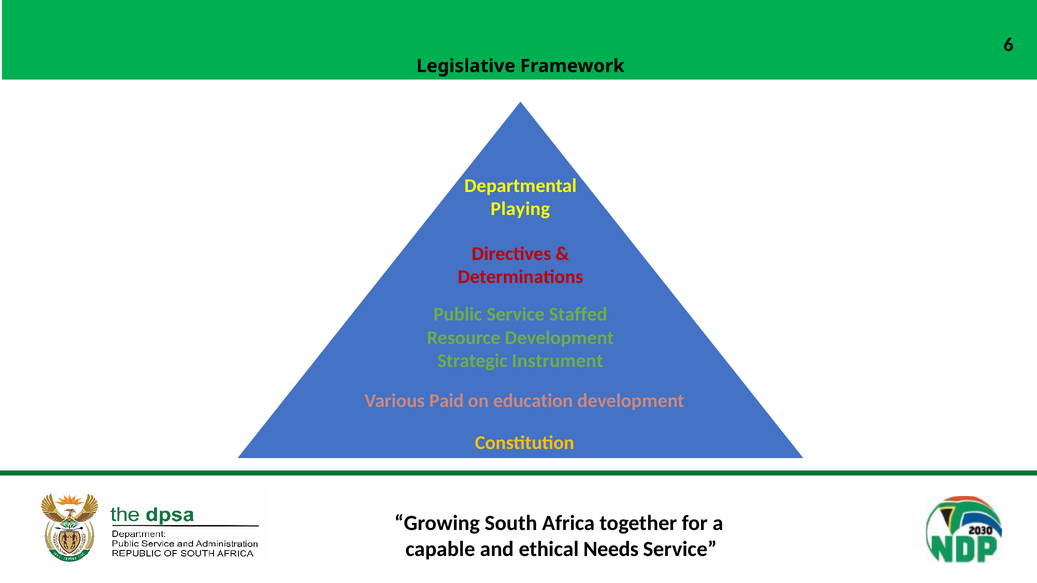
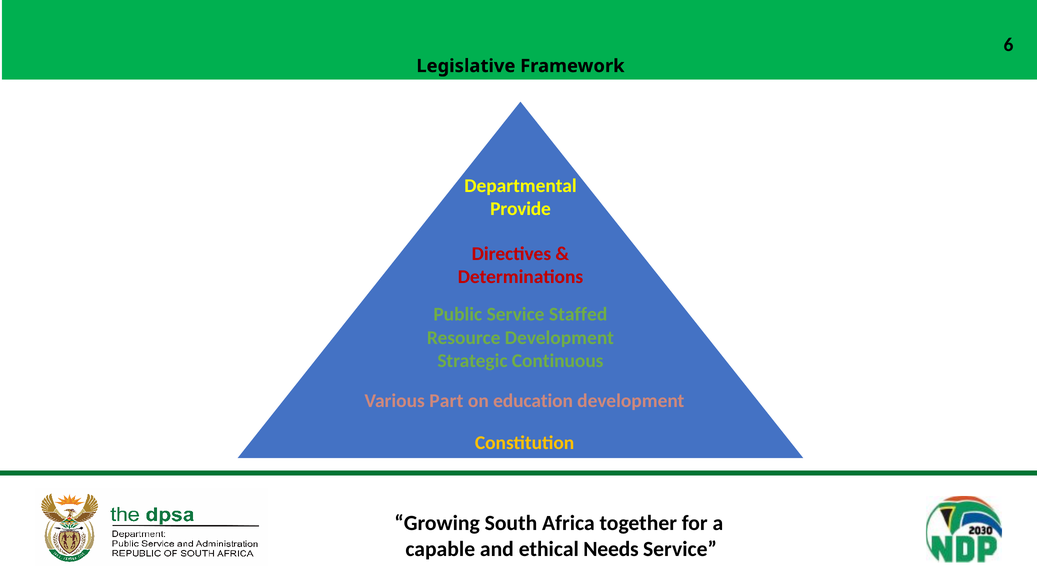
Playing: Playing -> Provide
Instrument: Instrument -> Continuous
Paid: Paid -> Part
